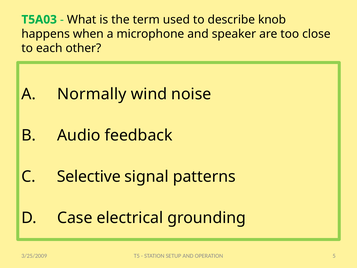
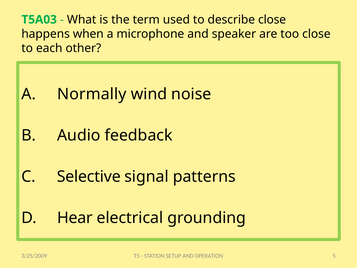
describe knob: knob -> close
Case: Case -> Hear
